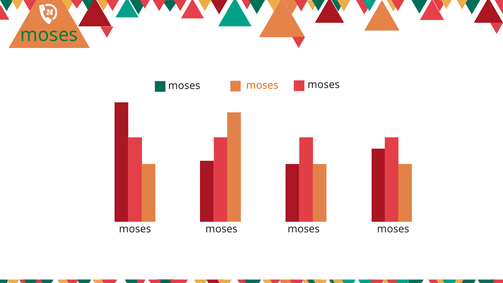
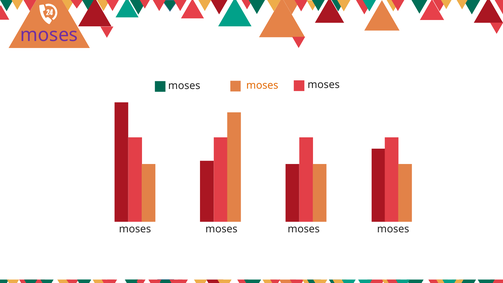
moses at (49, 35) colour: green -> purple
